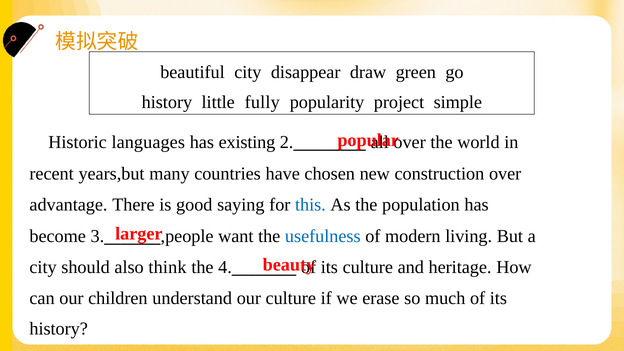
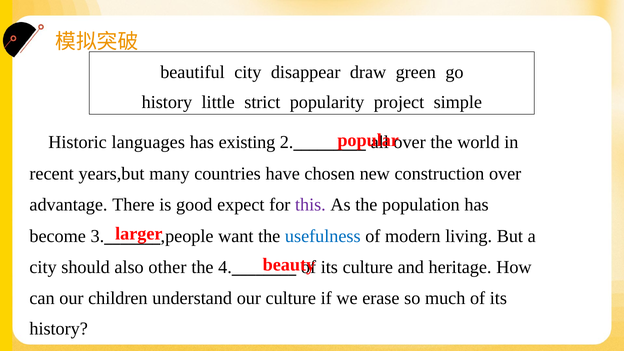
fully: fully -> strict
saying: saying -> expect
this colour: blue -> purple
think: think -> other
